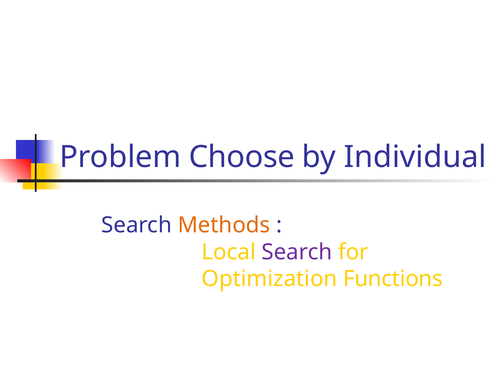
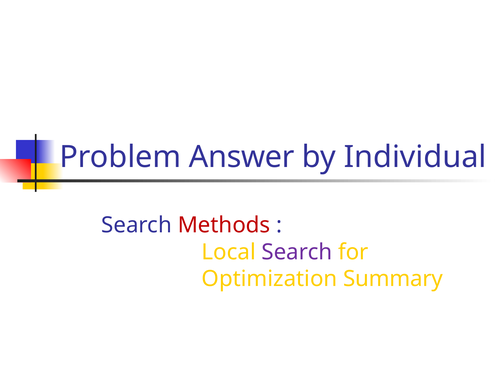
Choose: Choose -> Answer
Methods colour: orange -> red
Functions: Functions -> Summary
